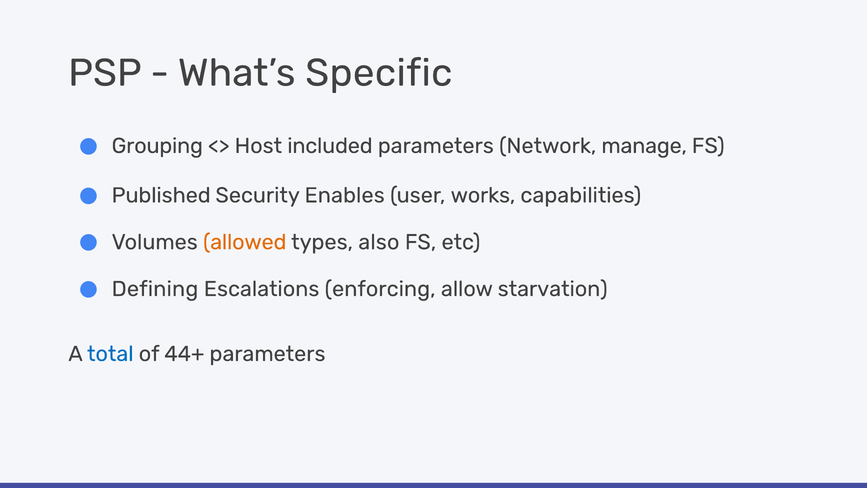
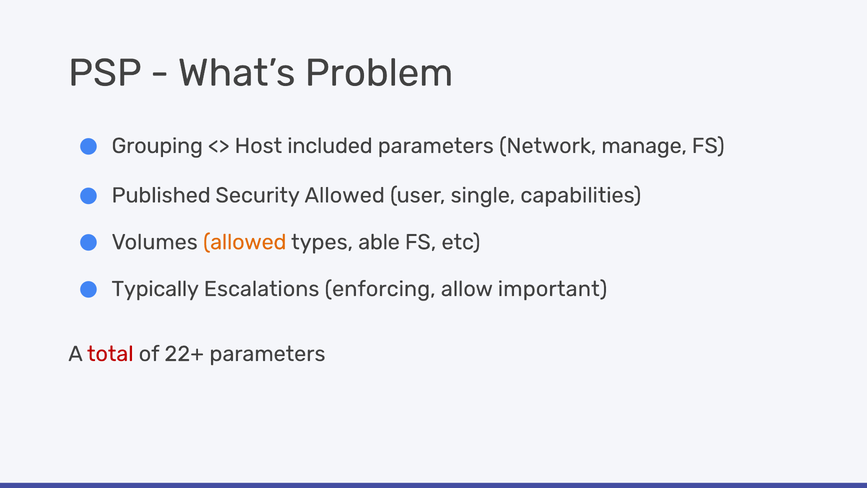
Specific: Specific -> Problem
Security Enables: Enables -> Allowed
works: works -> single
also: also -> able
Defining: Defining -> Typically
starvation: starvation -> important
total colour: blue -> red
44+: 44+ -> 22+
